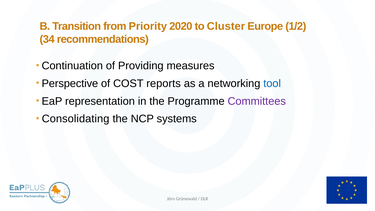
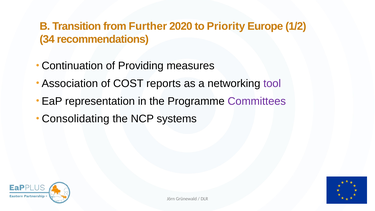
Priority: Priority -> Further
Cluster: Cluster -> Priority
Perspective: Perspective -> Association
tool colour: blue -> purple
